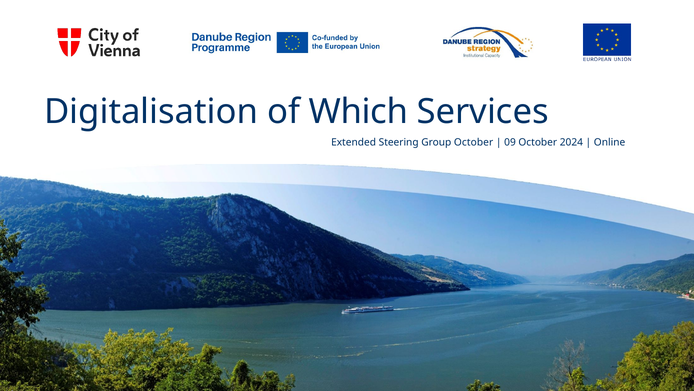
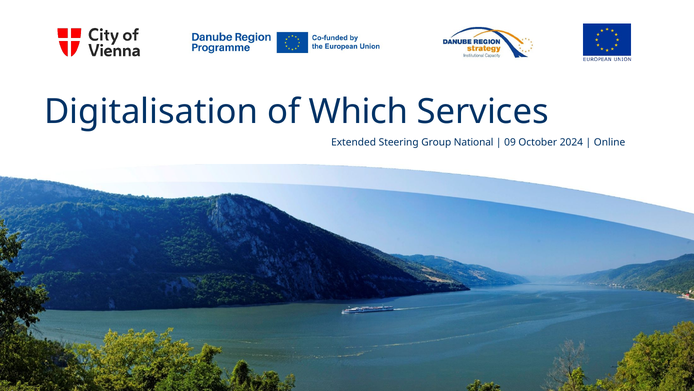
Group October: October -> National
